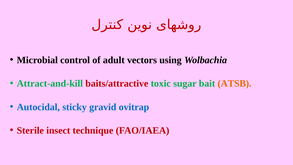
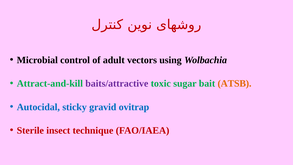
baits/attractive colour: red -> purple
